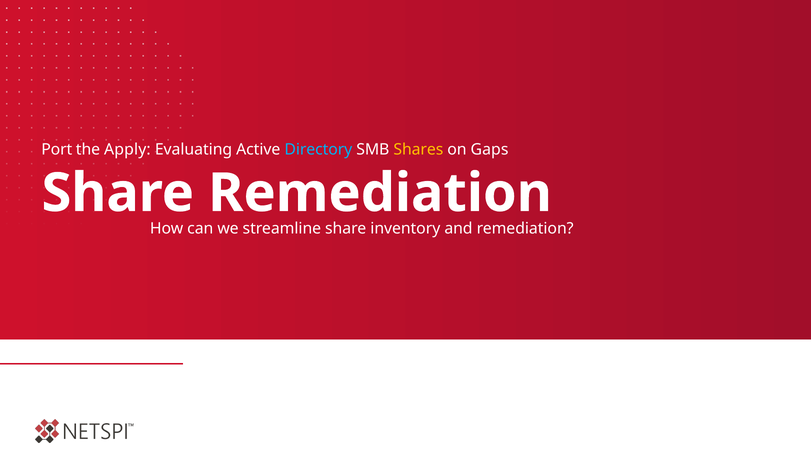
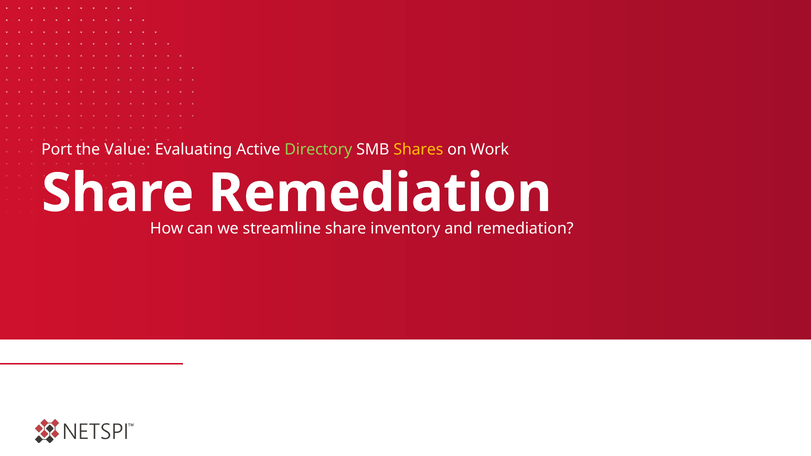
Apply: Apply -> Value
Directory colour: light blue -> light green
Gaps: Gaps -> Work
